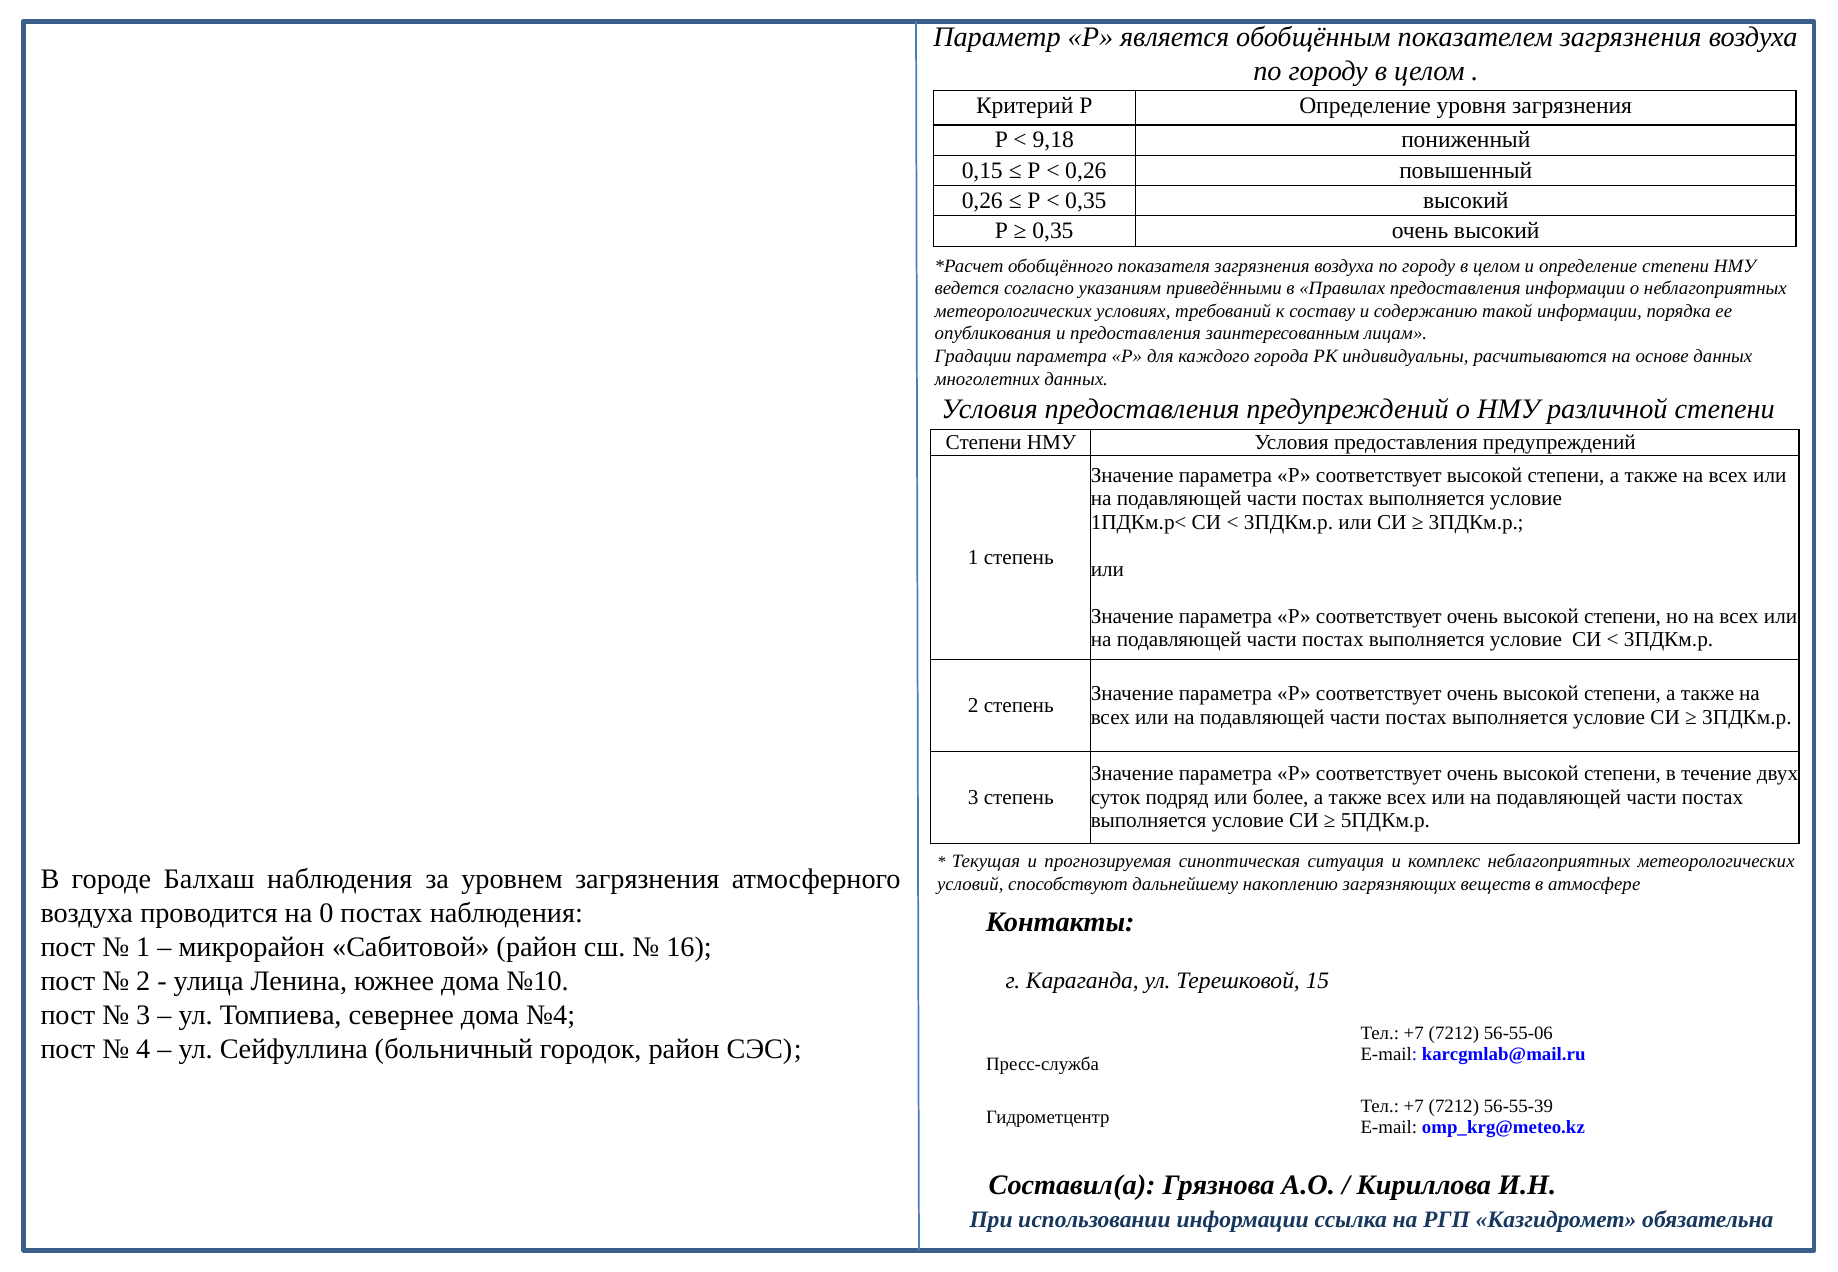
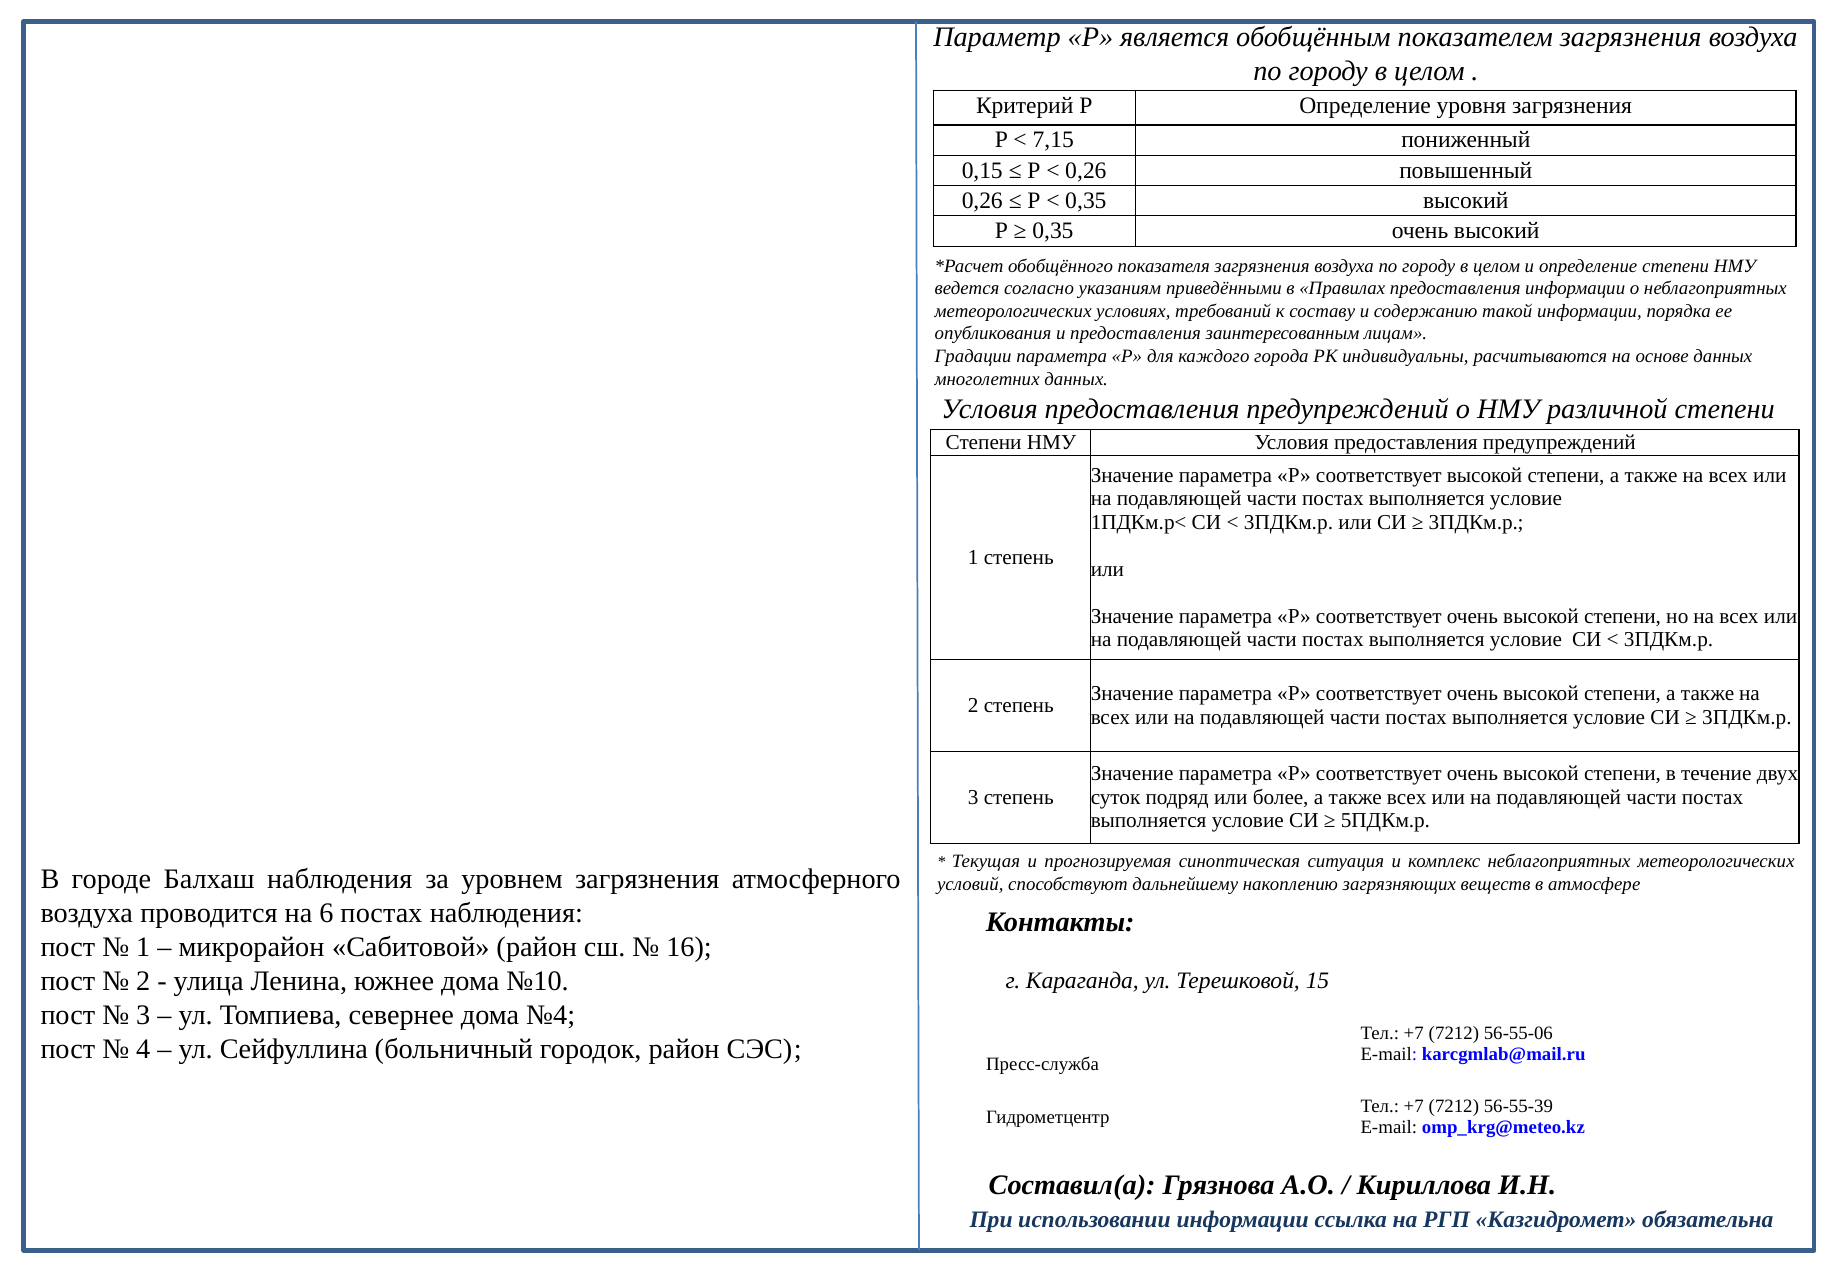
9,18: 9,18 -> 7,15
0: 0 -> 6
